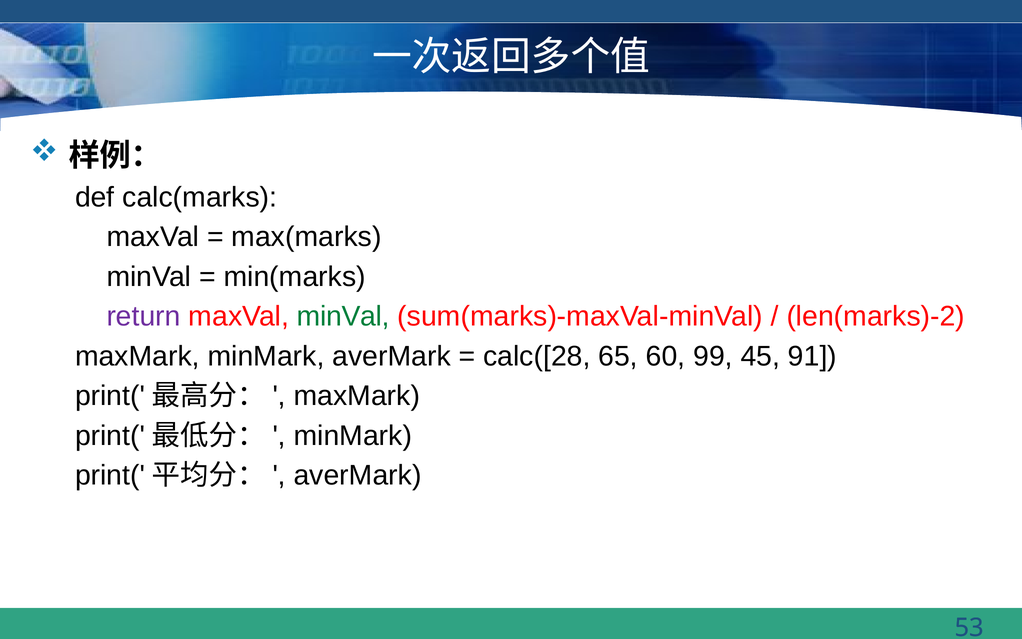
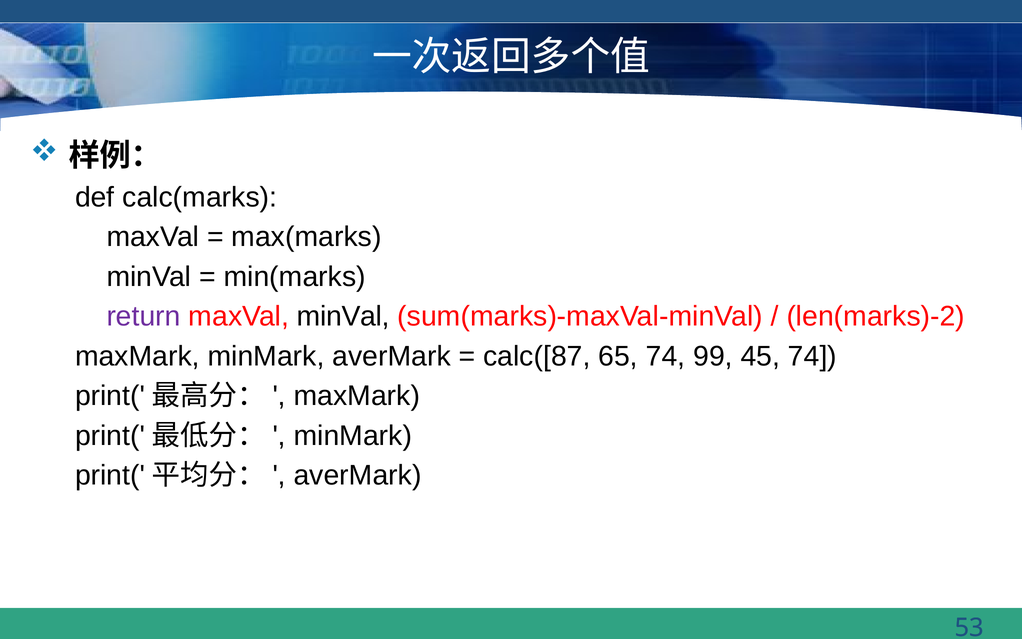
minVal at (343, 316) colour: green -> black
calc([28: calc([28 -> calc([87
65 60: 60 -> 74
45 91: 91 -> 74
